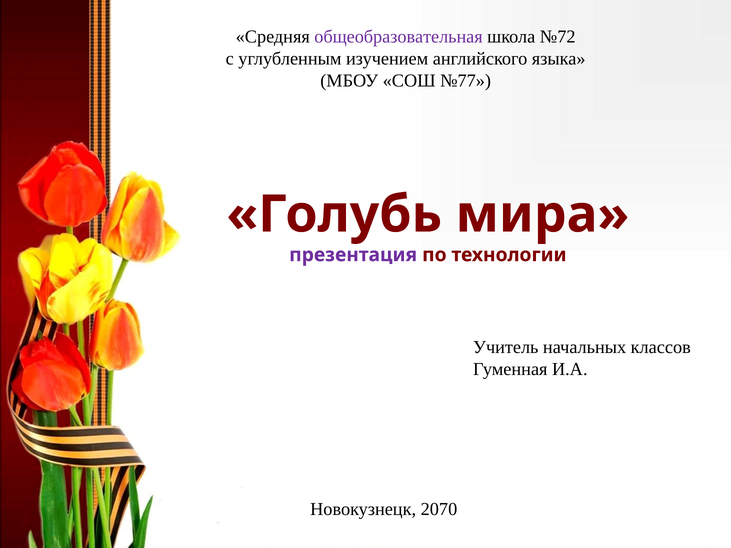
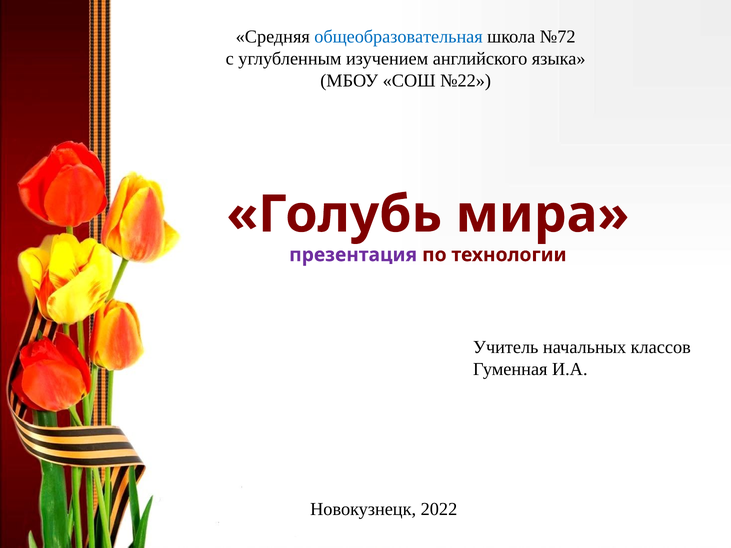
общеобразовательная colour: purple -> blue
№77: №77 -> №22
2070: 2070 -> 2022
